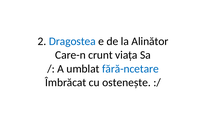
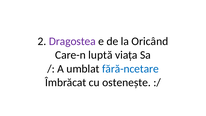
Dragostea colour: blue -> purple
Alinător: Alinător -> Oricând
crunt: crunt -> luptă
